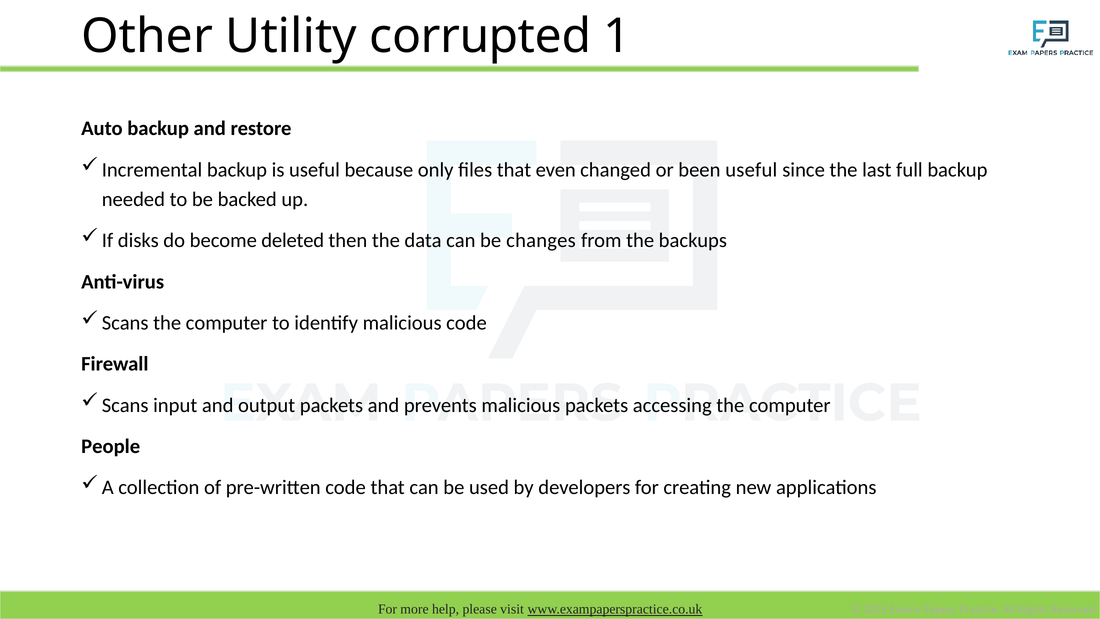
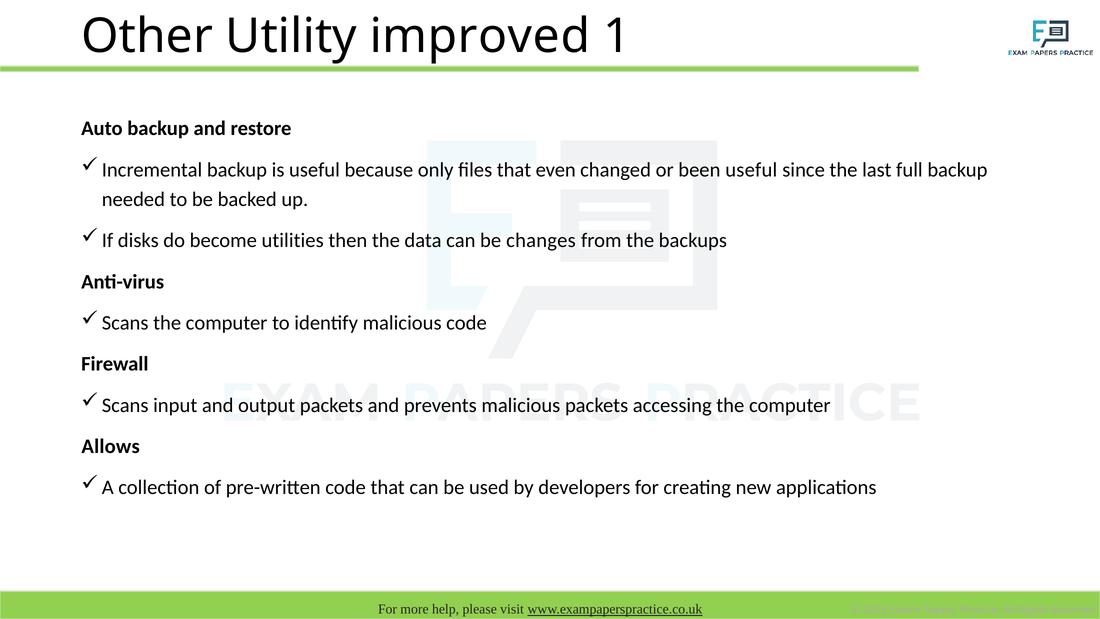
corrupted: corrupted -> improved
deleted: deleted -> utilities
People: People -> Allows
